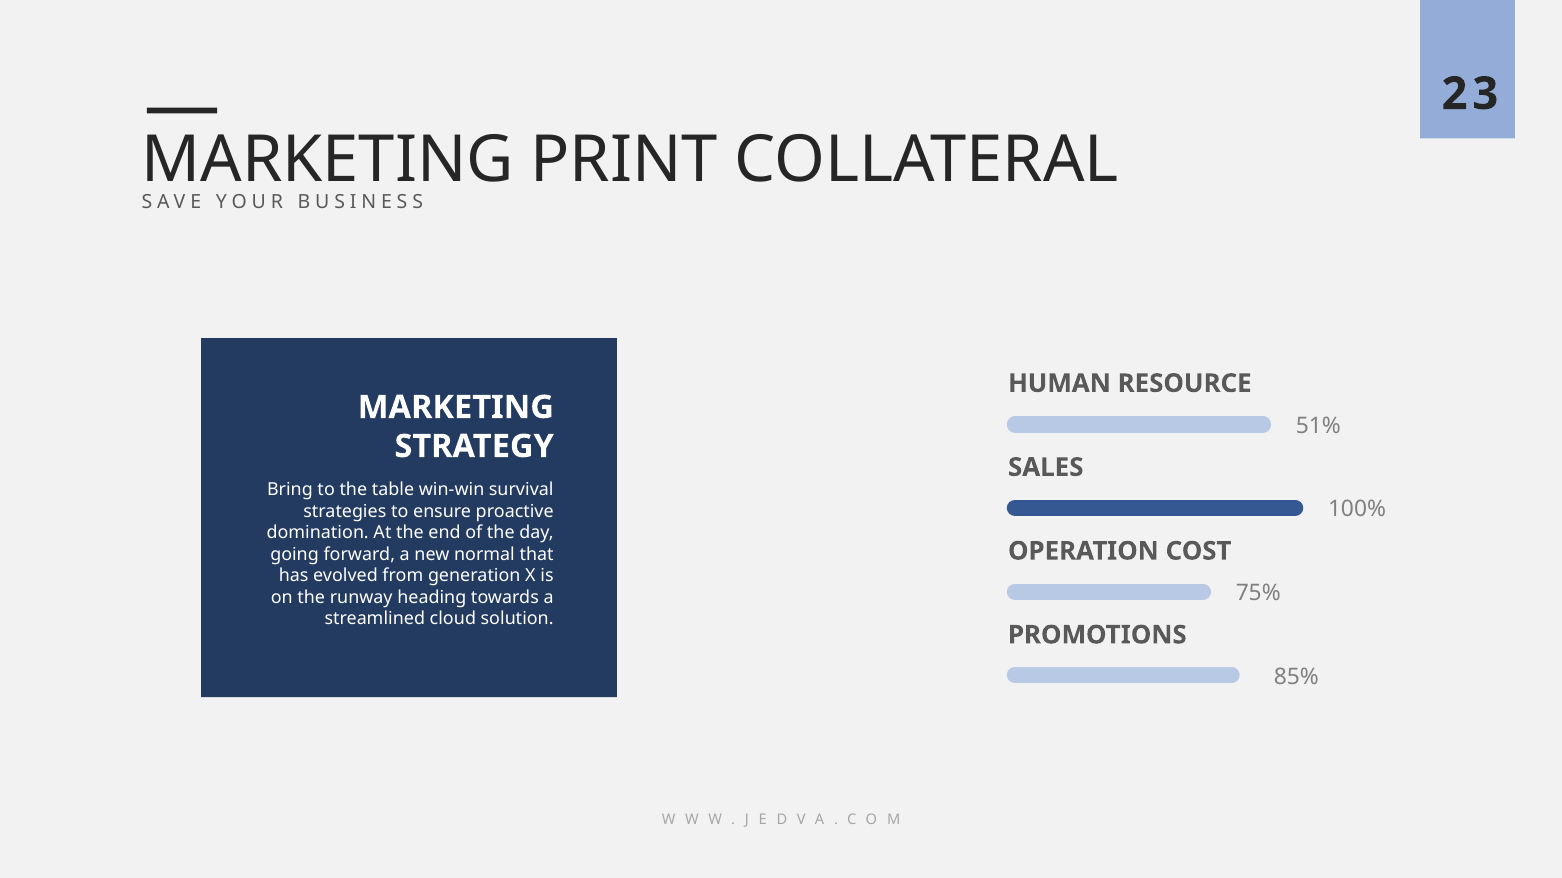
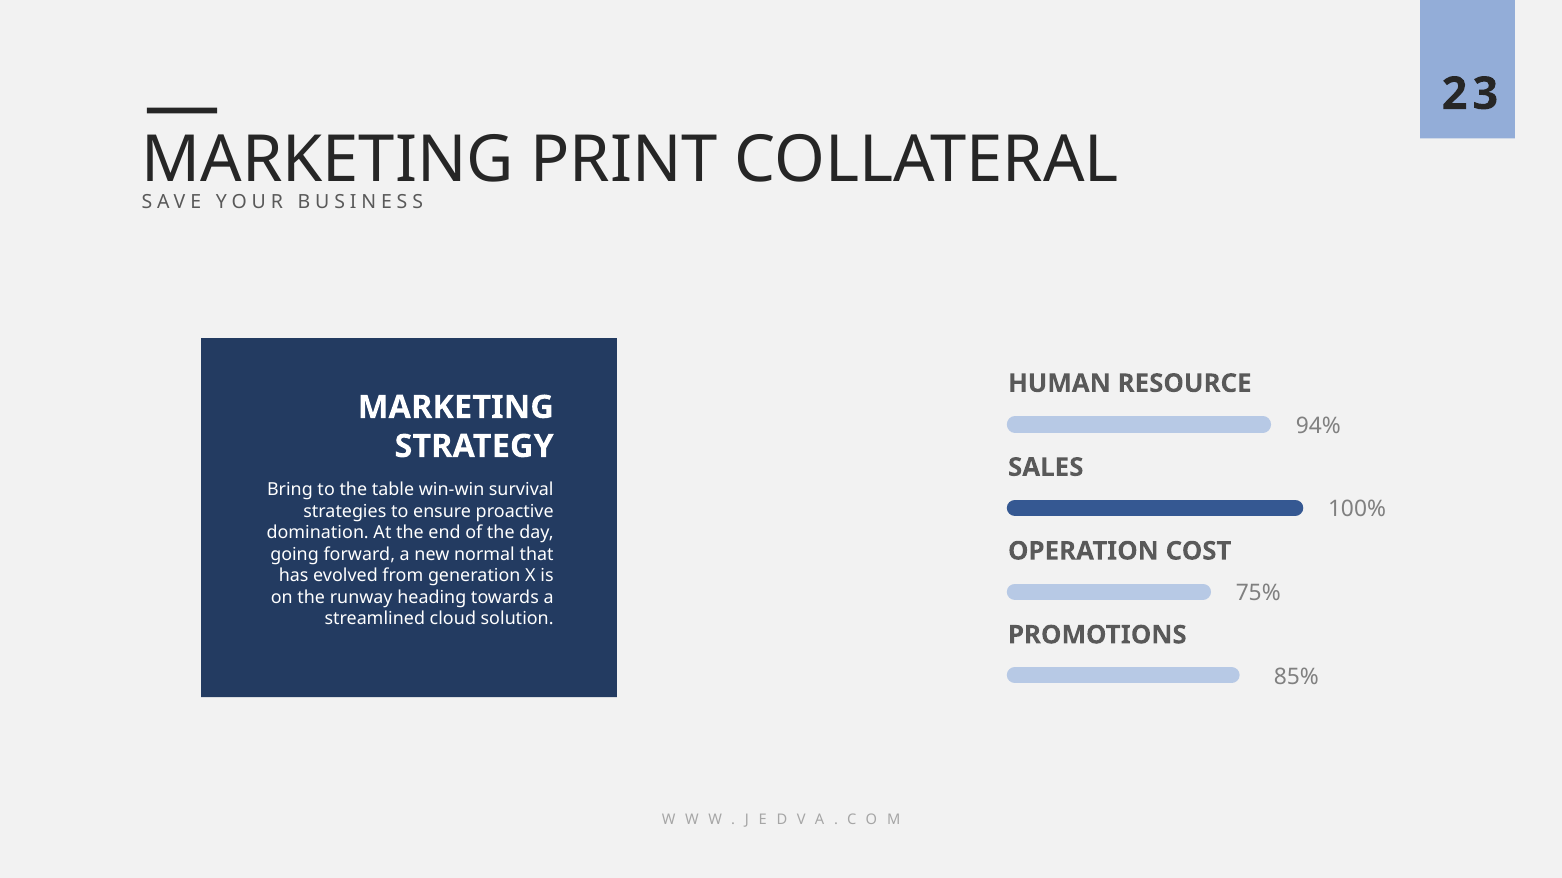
51%: 51% -> 94%
